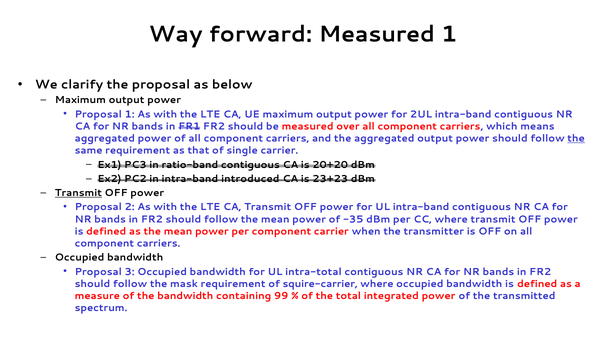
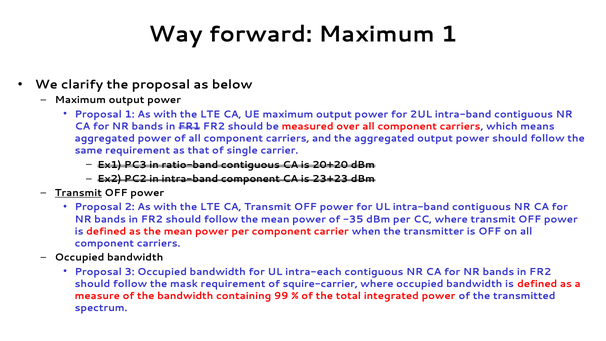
forward Measured: Measured -> Maximum
the at (576, 138) underline: present -> none
intra-band introduced: introduced -> component
intra-total: intra-total -> intra-each
